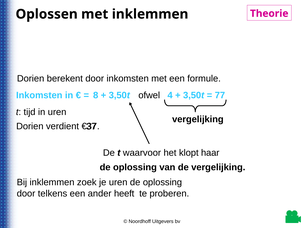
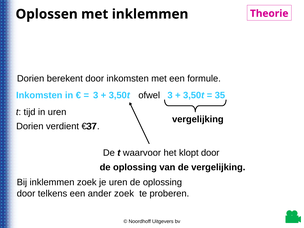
8 at (96, 95): 8 -> 3
ofwel 4: 4 -> 3
77: 77 -> 35
klopt haar: haar -> door
ander heeft: heeft -> zoek
